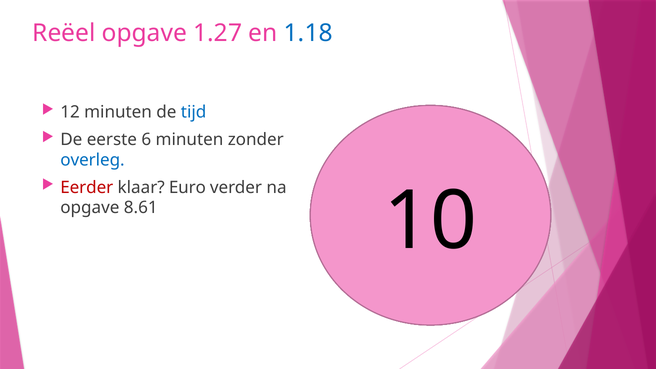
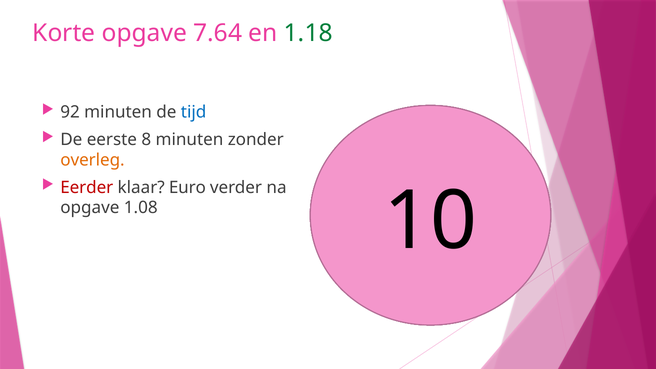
Reëel: Reëel -> Korte
1.27: 1.27 -> 7.64
1.18 colour: blue -> green
12: 12 -> 92
6: 6 -> 8
overleg colour: blue -> orange
8.61: 8.61 -> 1.08
